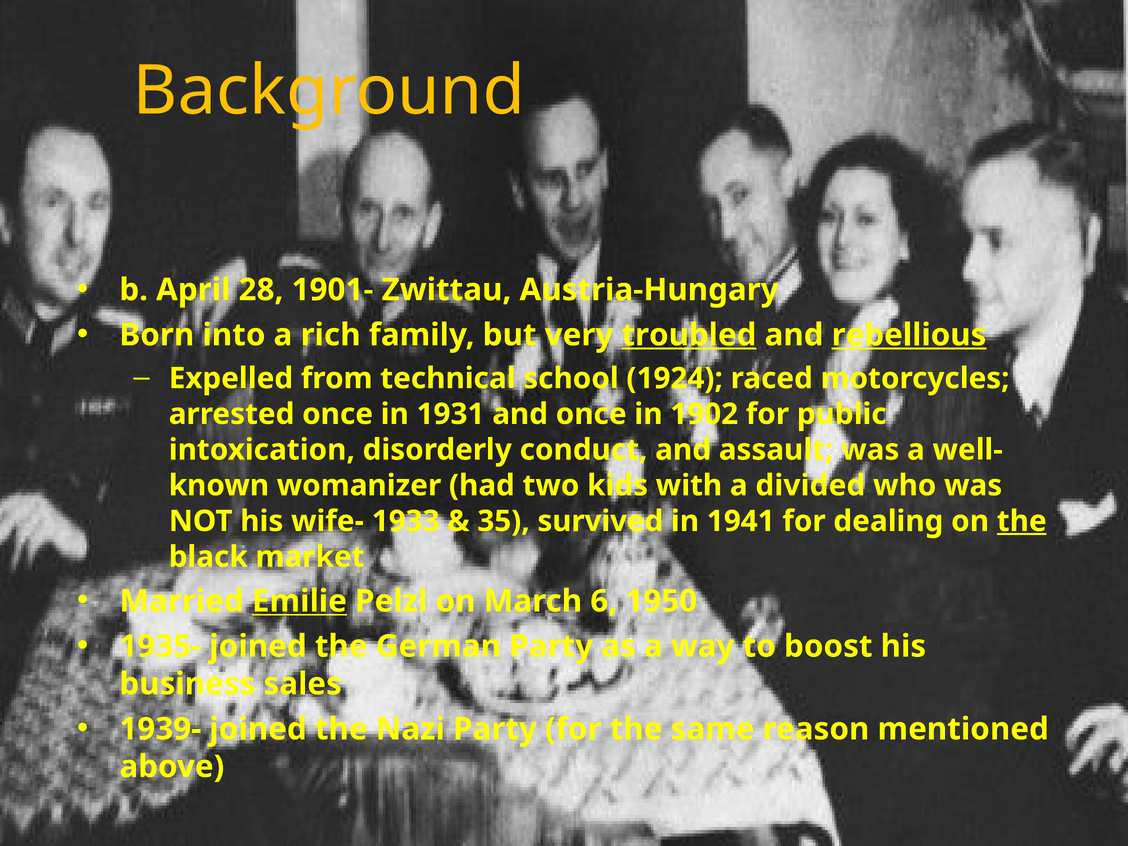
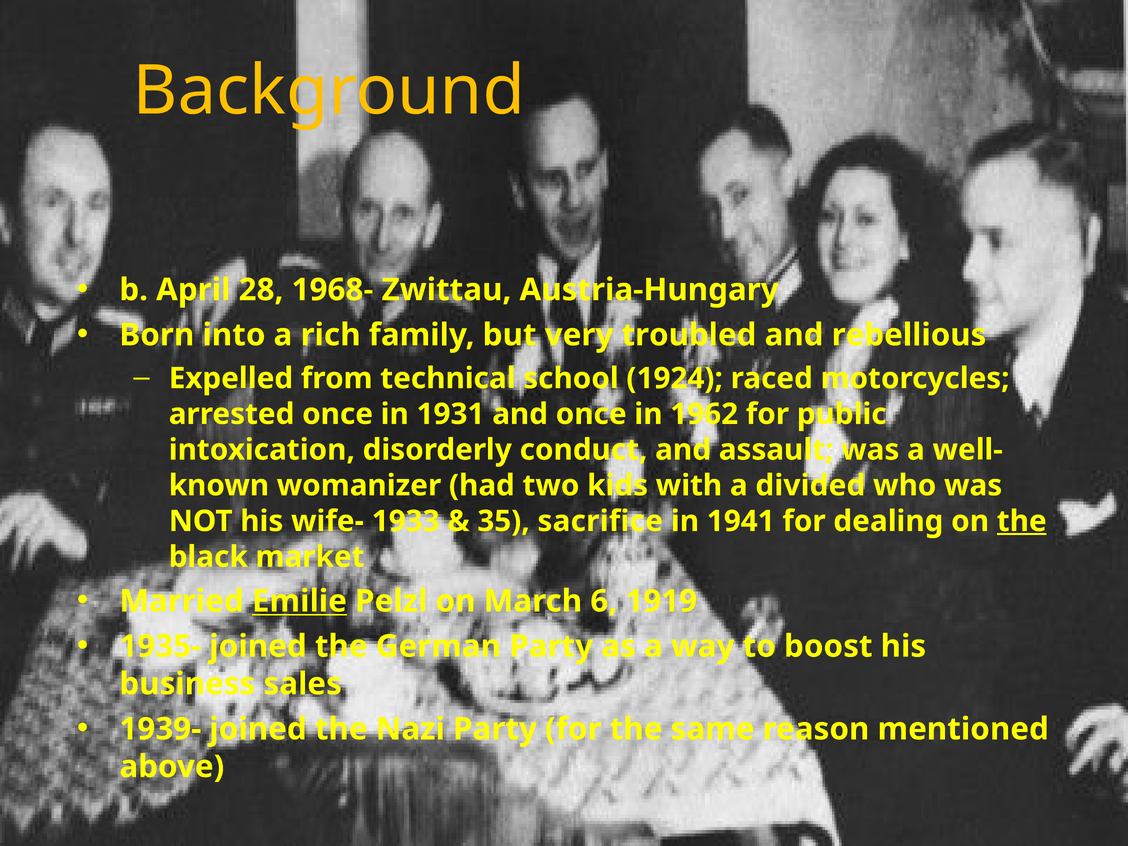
1901-: 1901- -> 1968-
troubled underline: present -> none
rebellious underline: present -> none
1902: 1902 -> 1962
survived: survived -> sacrifice
1950: 1950 -> 1919
